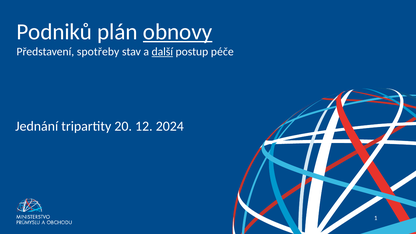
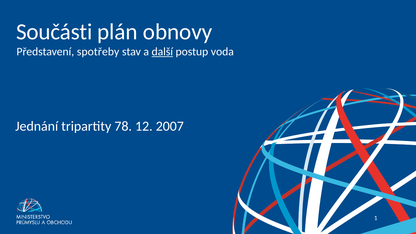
Podniků: Podniků -> Součásti
obnovy underline: present -> none
péče: péče -> voda
20: 20 -> 78
2024: 2024 -> 2007
